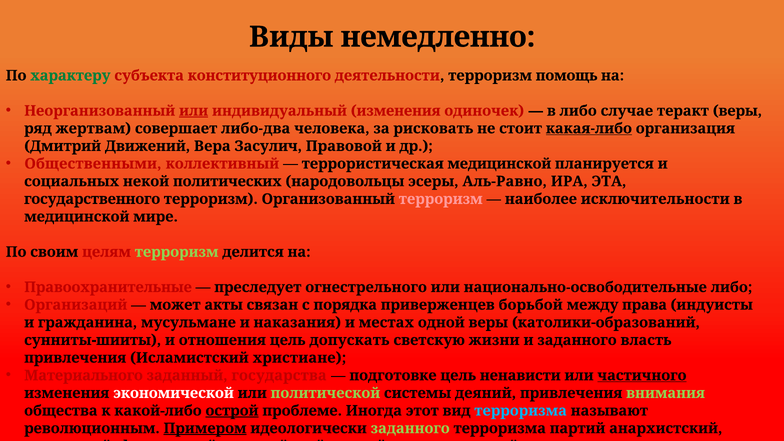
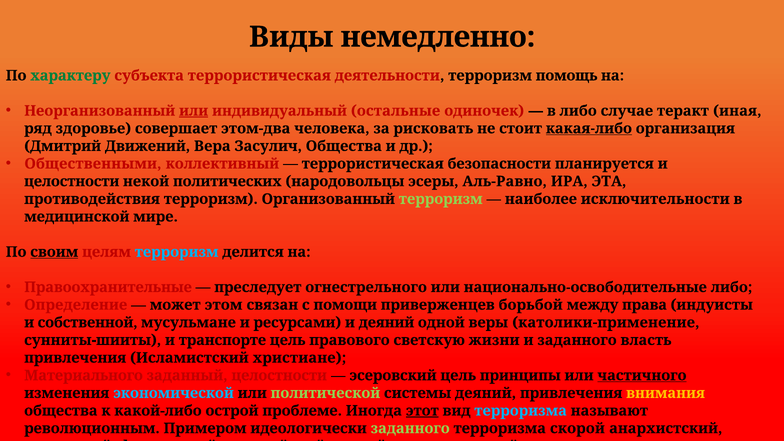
субъекта конституционного: конституционного -> террористическая
индивидуальный изменения: изменения -> остальные
теракт веры: веры -> иная
жертвам: жертвам -> здоровье
либо-два: либо-два -> этом-два
Засулич Правовой: Правовой -> Общества
террористическая медицинской: медицинской -> безопасности
социальных at (72, 181): социальных -> целостности
государственного: государственного -> противодействия
терроризм at (441, 199) colour: pink -> light green
своим underline: none -> present
терроризм at (177, 252) colour: light green -> light blue
Организаций: Организаций -> Определение
акты: акты -> этом
порядка: порядка -> помощи
гражданина: гражданина -> собственной
наказания: наказания -> ресурсами
и местах: местах -> деяний
католики-образований: католики-образований -> католики-применение
отношения: отношения -> транспорте
допускать: допускать -> правового
заданный государства: государства -> целостности
подготовке at (393, 375): подготовке -> эсеровский
ненависти: ненависти -> принципы
экономической colour: white -> light blue
внимания colour: light green -> yellow
острой underline: present -> none
этот underline: none -> present
Примером underline: present -> none
партий: партий -> скорой
